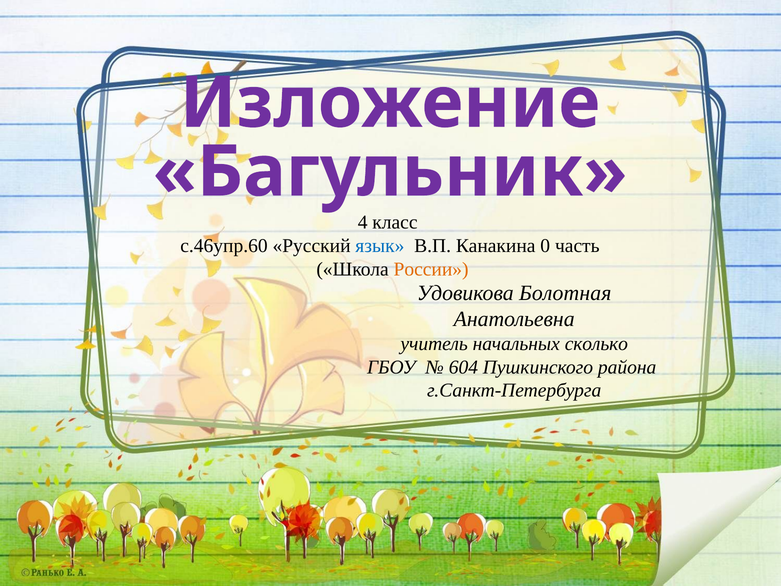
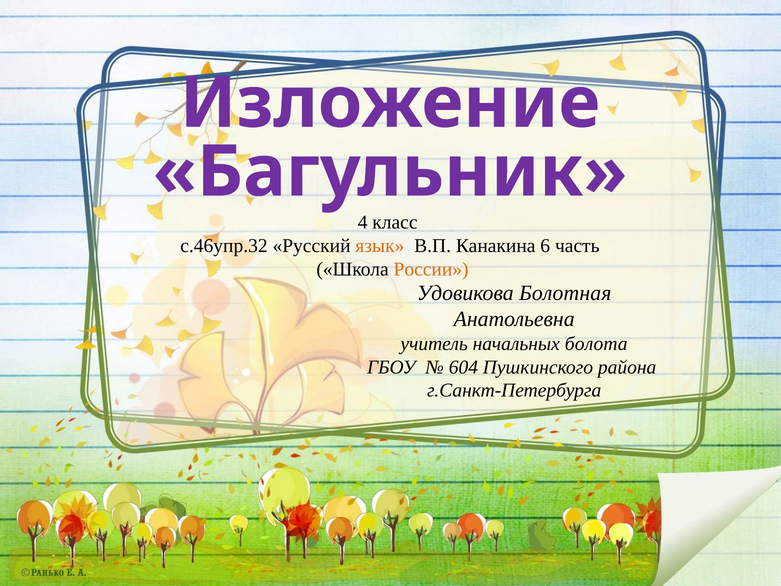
с.46упр.60: с.46упр.60 -> с.46упр.32
язык colour: blue -> orange
0: 0 -> 6
сколько: сколько -> болота
